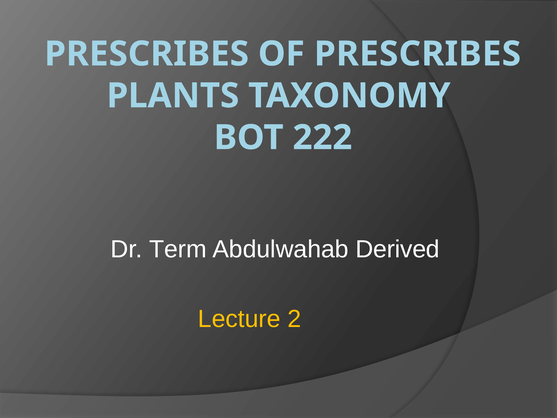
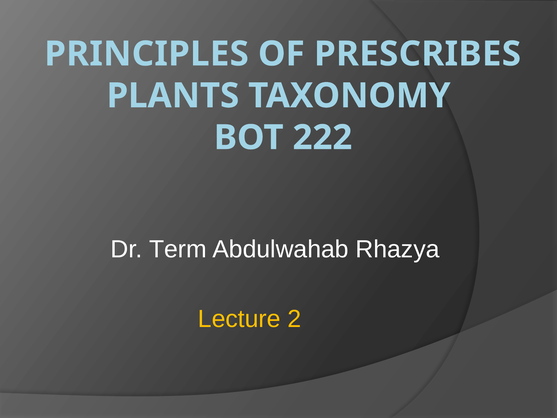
PRESCRIBES at (147, 54): PRESCRIBES -> PRINCIPLES
Derived: Derived -> Rhazya
